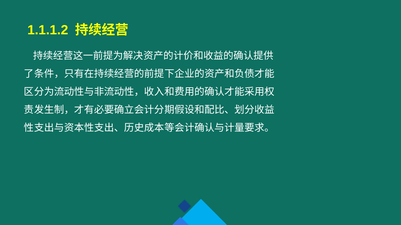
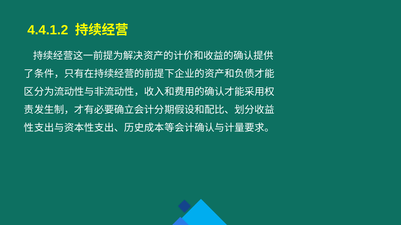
1.1.1.2: 1.1.1.2 -> 4.4.1.2
